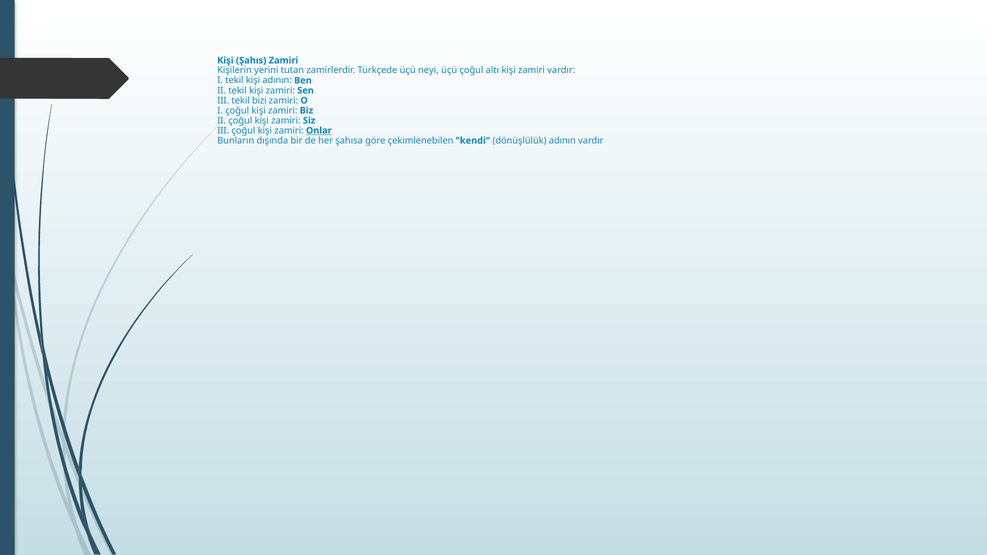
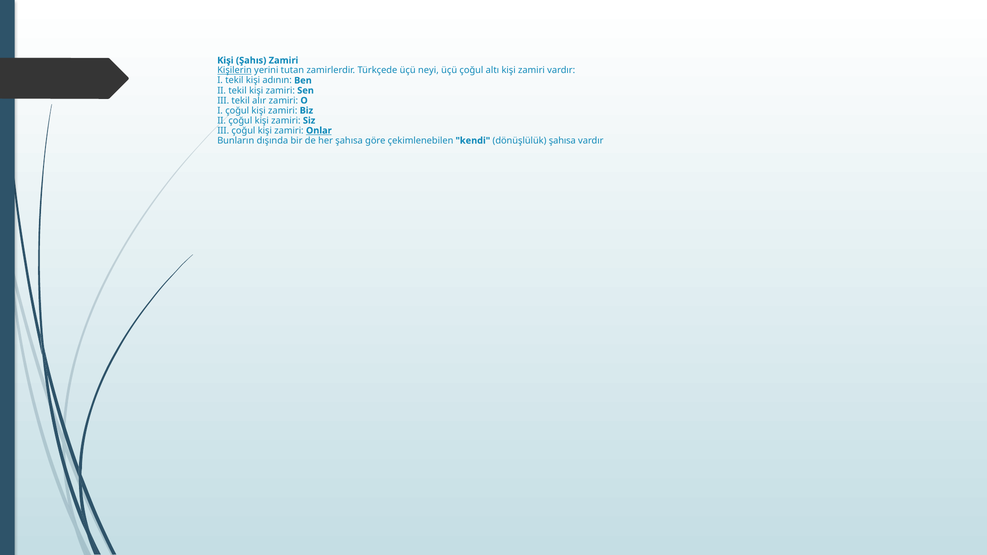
Kişilerin underline: none -> present
bizi: bizi -> alır
dönüşlülük adının: adının -> şahısa
